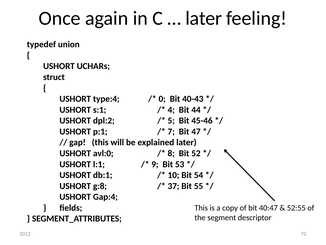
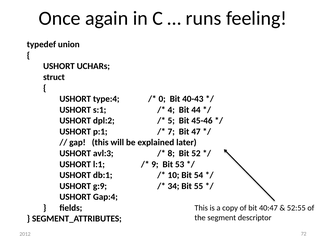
later at (204, 18): later -> runs
avl:0: avl:0 -> avl:3
g:8: g:8 -> g:9
37: 37 -> 34
